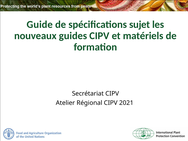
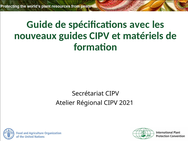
sujet: sujet -> avec
